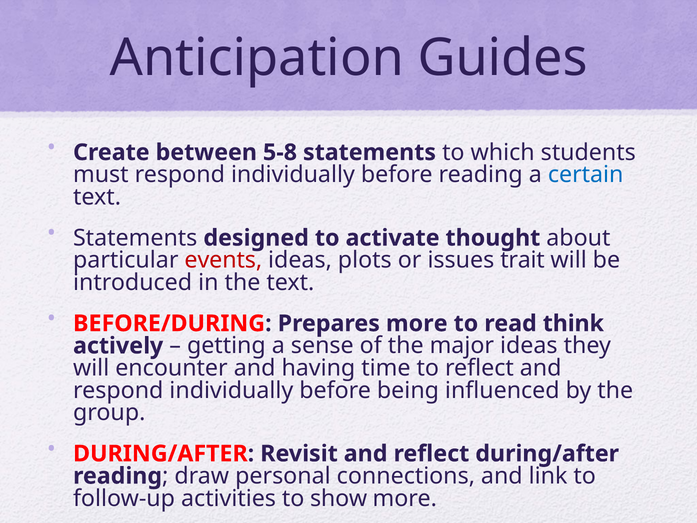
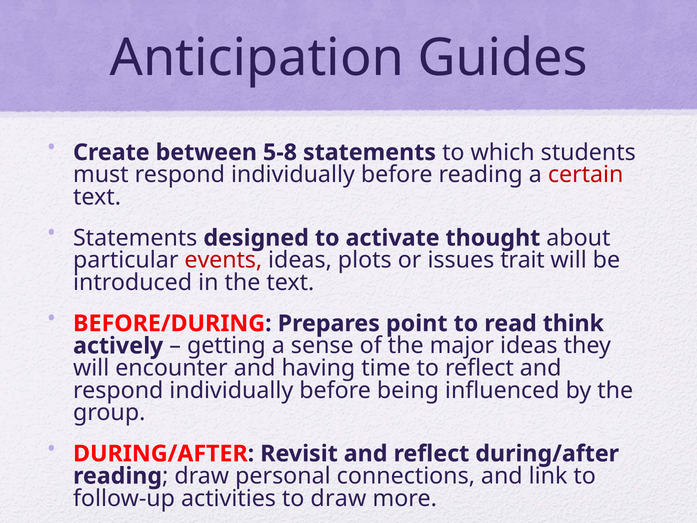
certain colour: blue -> red
Prepares more: more -> point
to show: show -> draw
